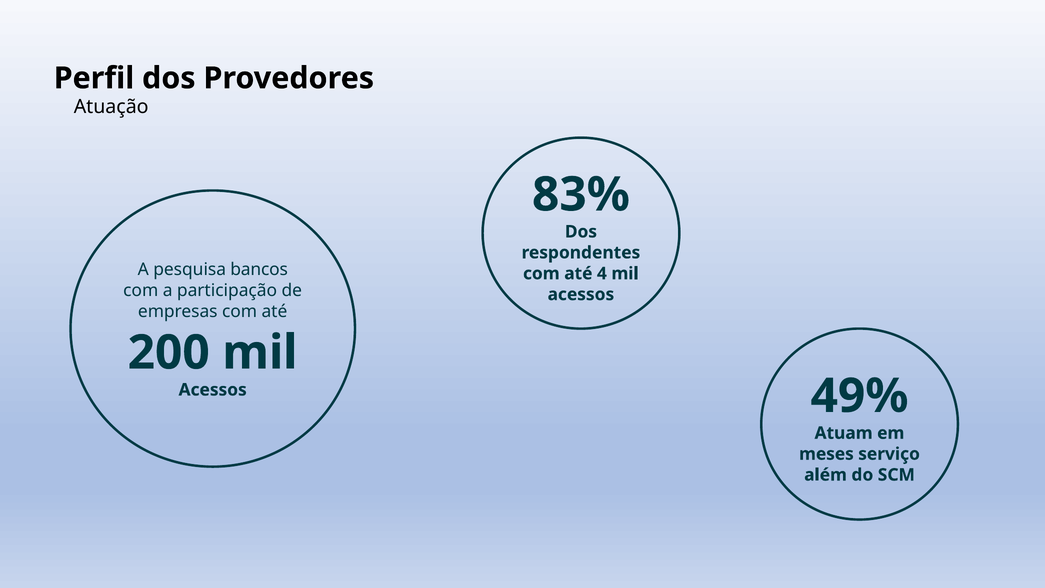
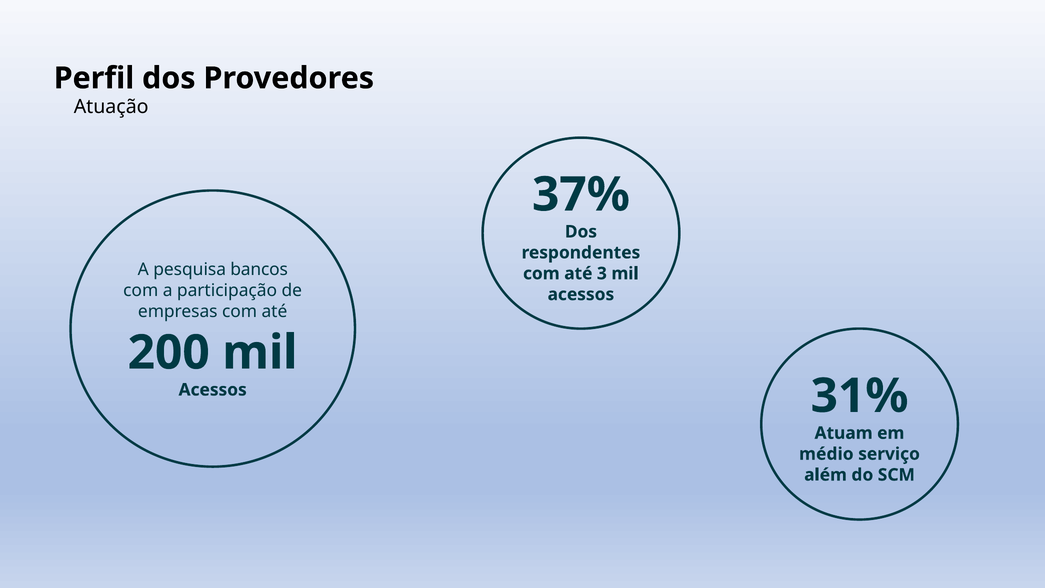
83%: 83% -> 37%
4: 4 -> 3
49%: 49% -> 31%
meses: meses -> médio
